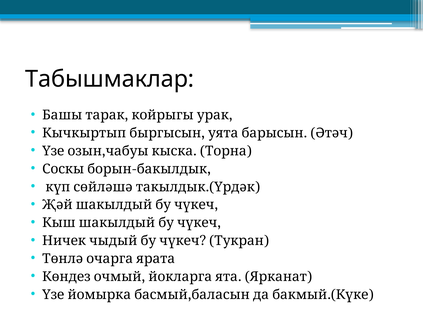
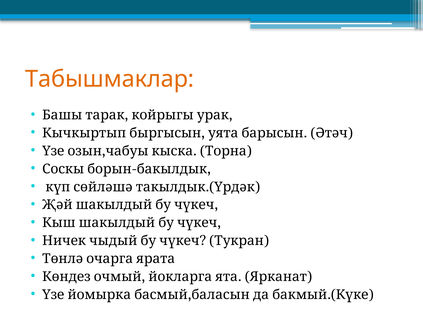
Табышмаклар colour: black -> orange
